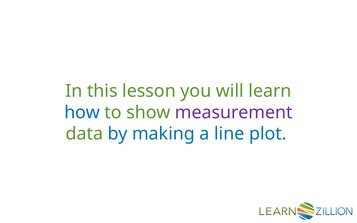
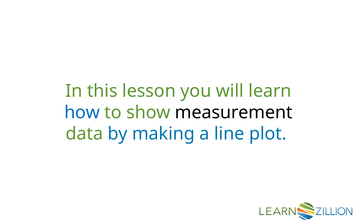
measurement colour: purple -> black
